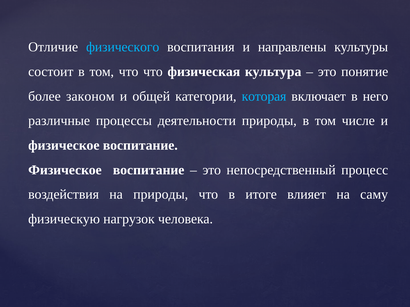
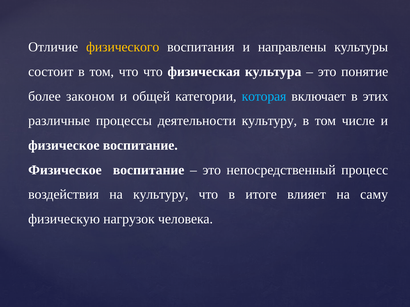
физического colour: light blue -> yellow
него: него -> этих
деятельности природы: природы -> культуру
на природы: природы -> культуру
